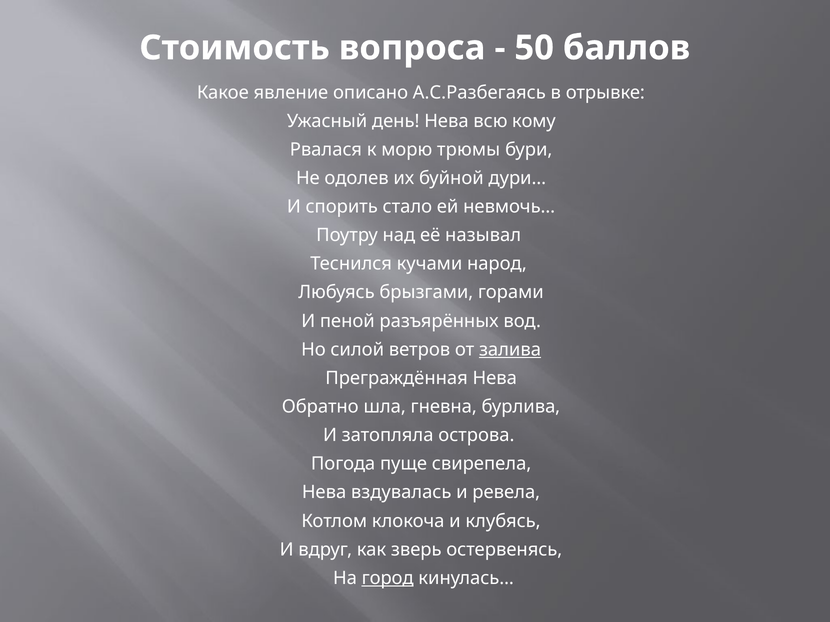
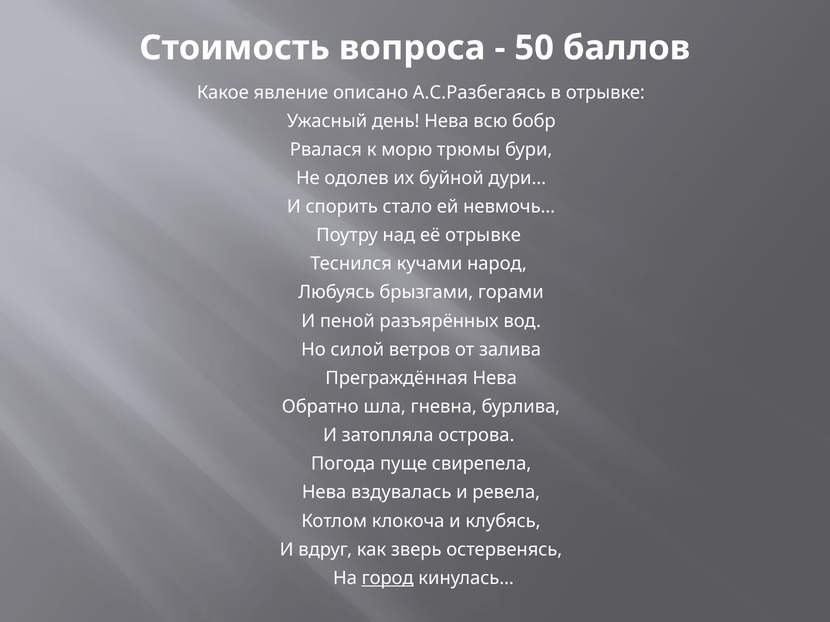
кому: кому -> бобр
её называл: называл -> отрывке
залива underline: present -> none
